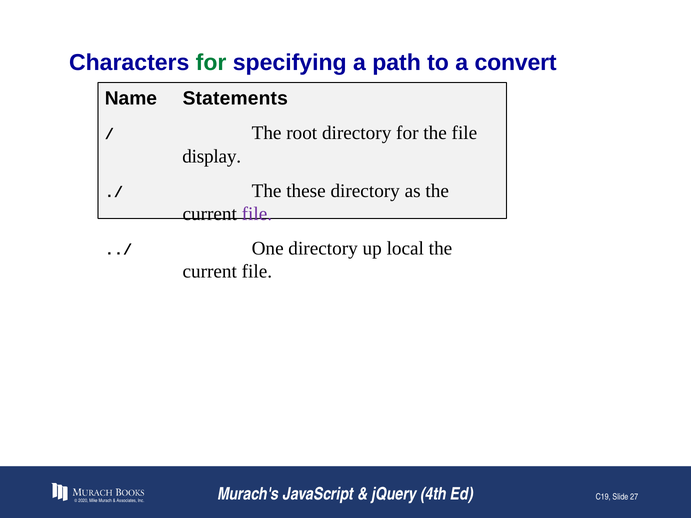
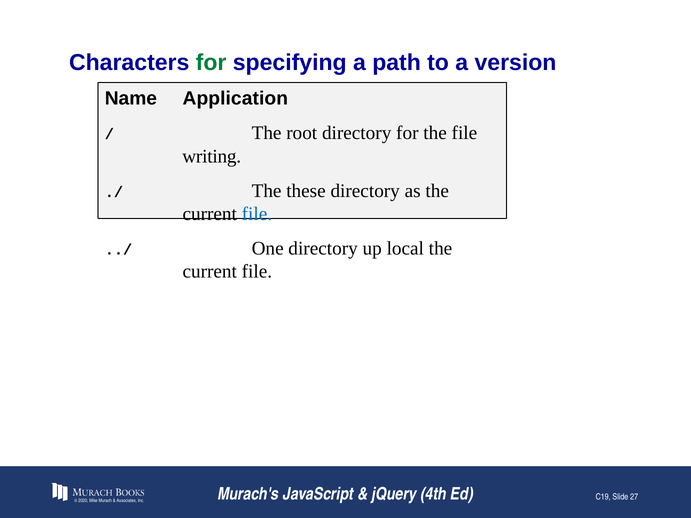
convert: convert -> version
Statements: Statements -> Application
display: display -> writing
file at (257, 214) colour: purple -> blue
